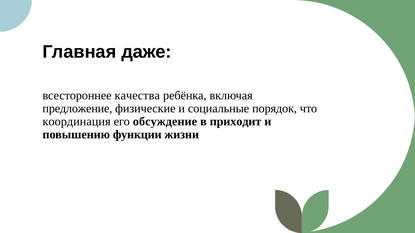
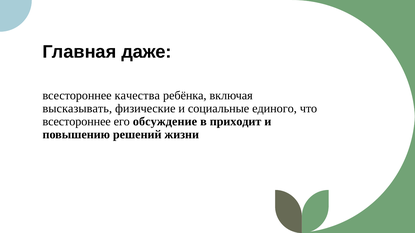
предложение: предложение -> высказывать
порядок: порядок -> единого
координация at (77, 122): координация -> всестороннее
функции: функции -> решений
